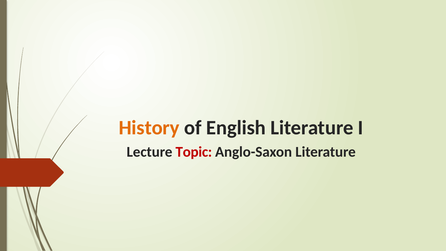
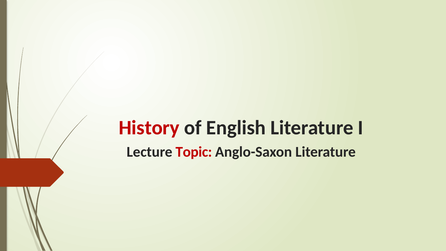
History colour: orange -> red
